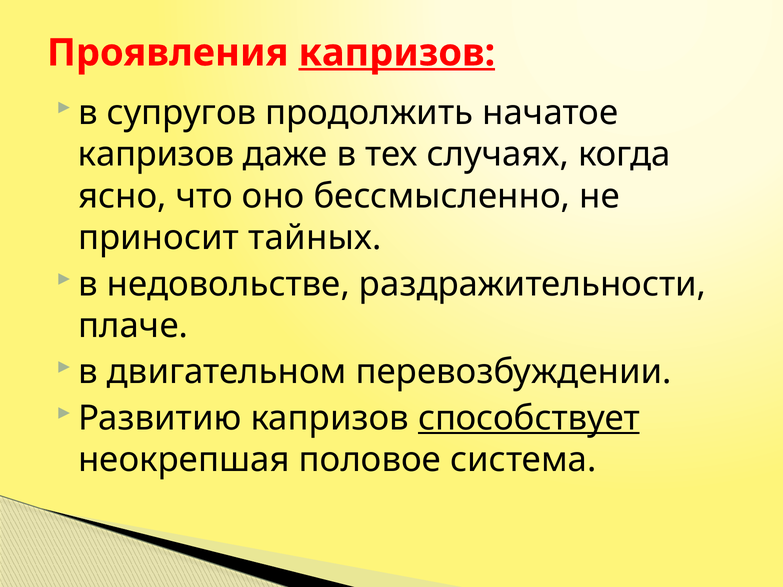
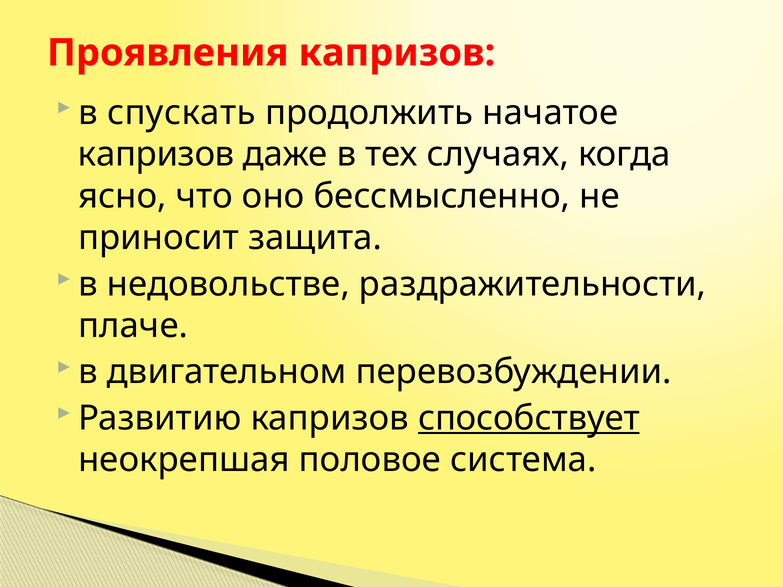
капризов at (397, 53) underline: present -> none
супругов: супругов -> спускать
тайных: тайных -> защита
